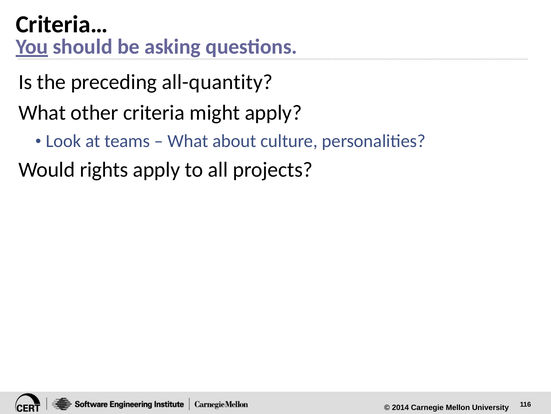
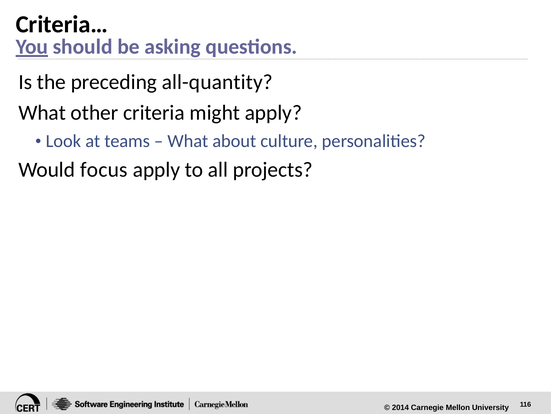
rights: rights -> focus
